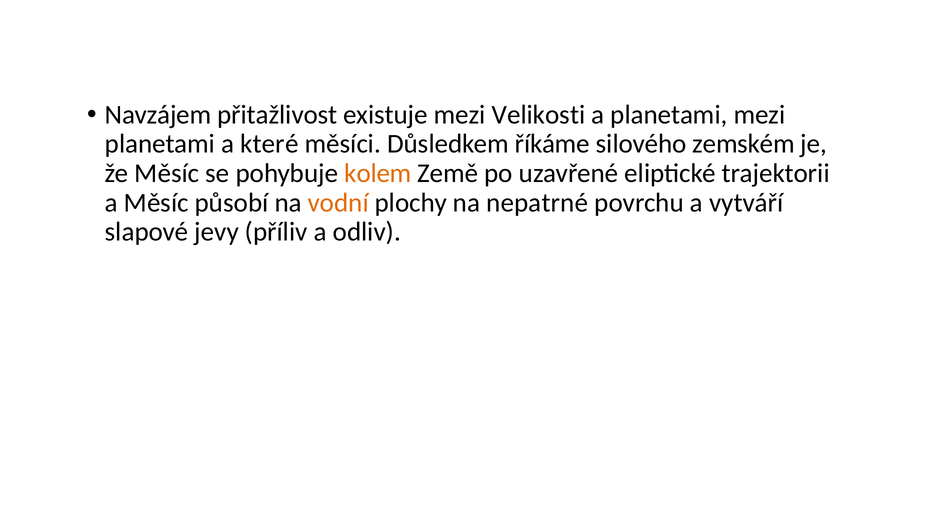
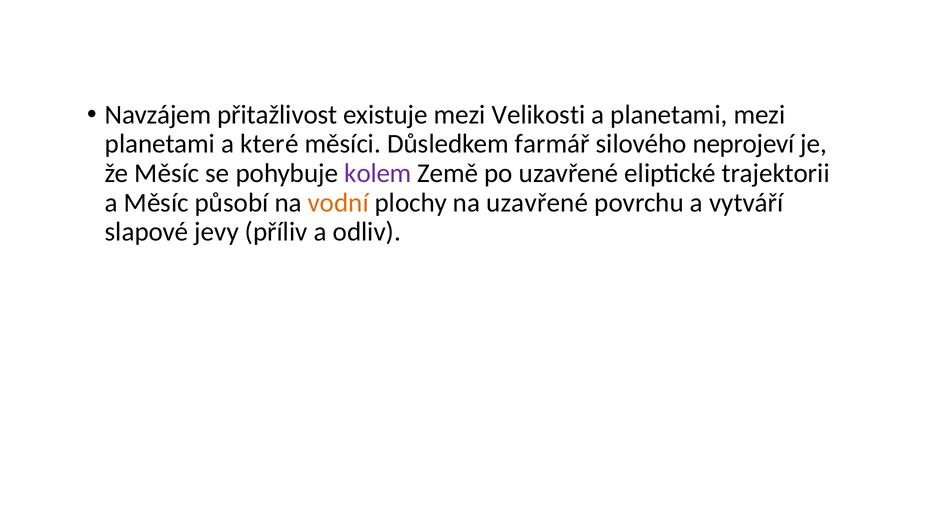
říkáme: říkáme -> farmář
zemském: zemském -> neprojeví
kolem colour: orange -> purple
na nepatrné: nepatrné -> uzavřené
